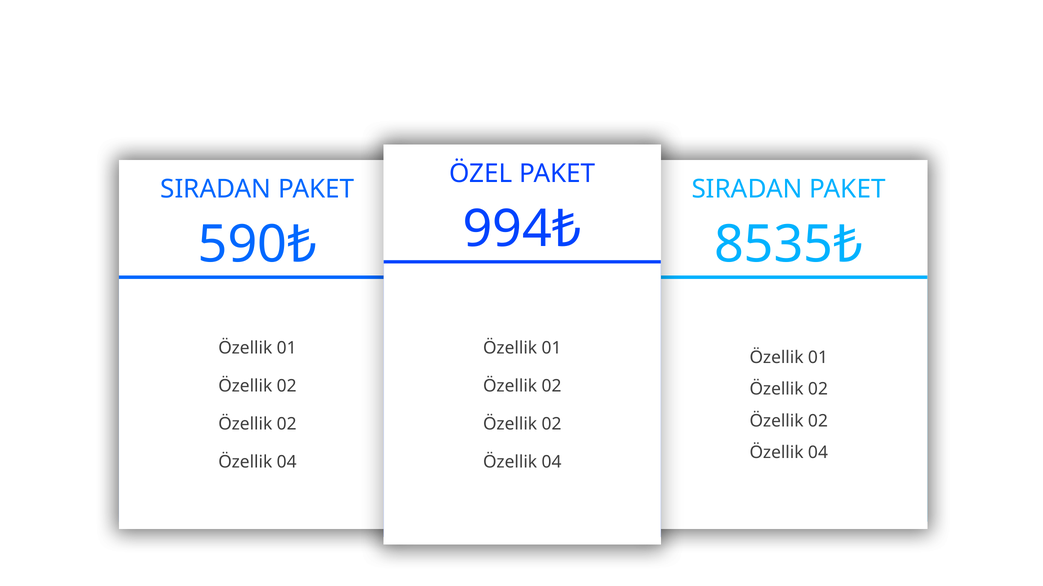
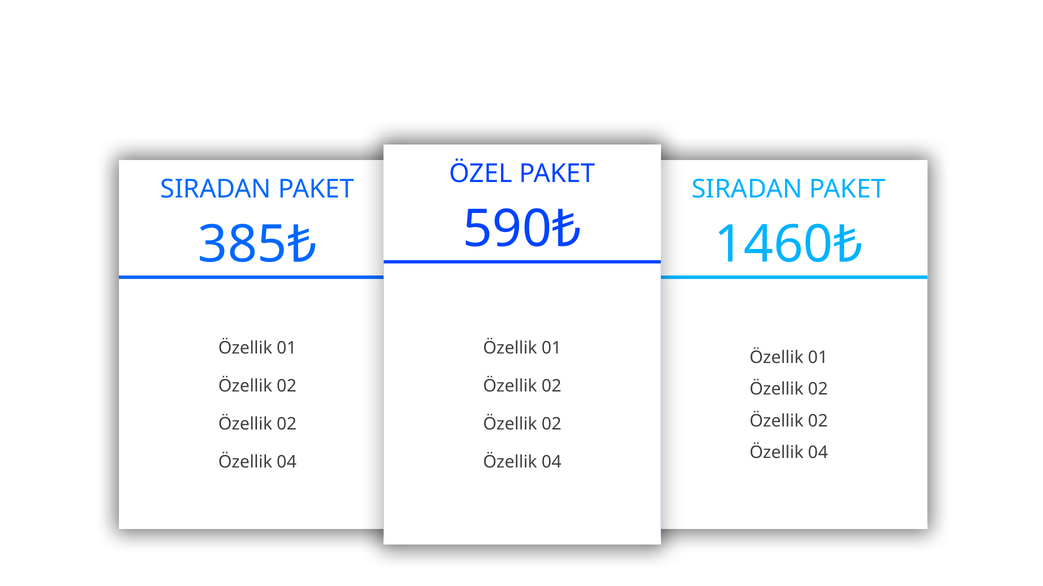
994₺: 994₺ -> 590₺
590₺: 590₺ -> 385₺
8535₺: 8535₺ -> 1460₺
